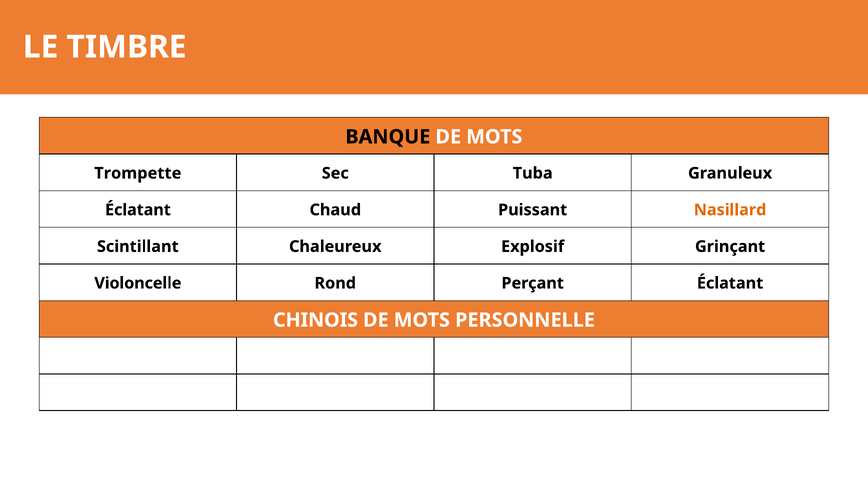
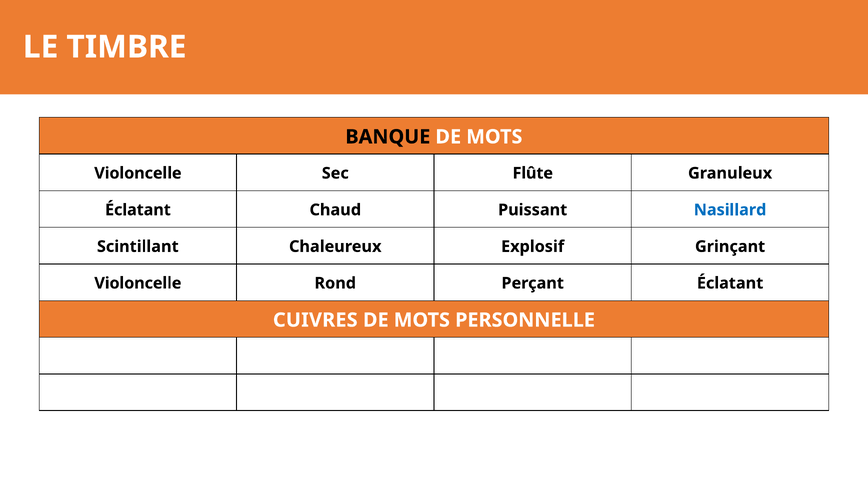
Trompette at (138, 173): Trompette -> Violoncelle
Tuba: Tuba -> Flûte
Nasillard colour: orange -> blue
CHINOIS: CHINOIS -> CUIVRES
